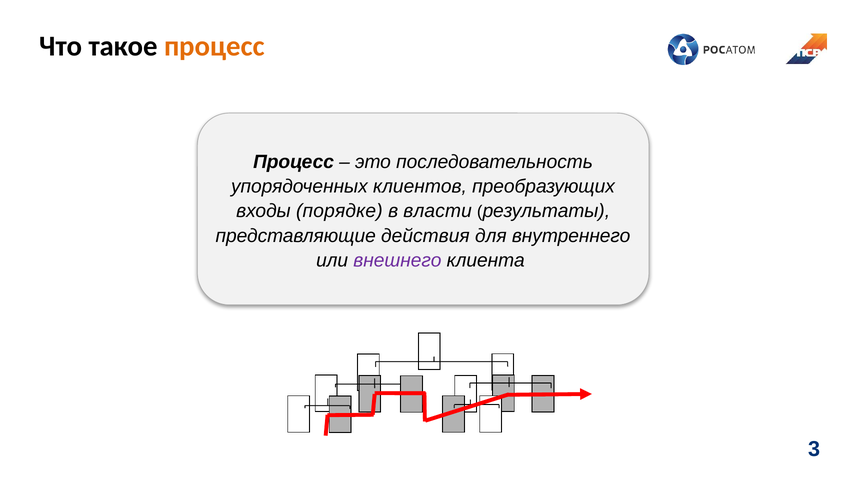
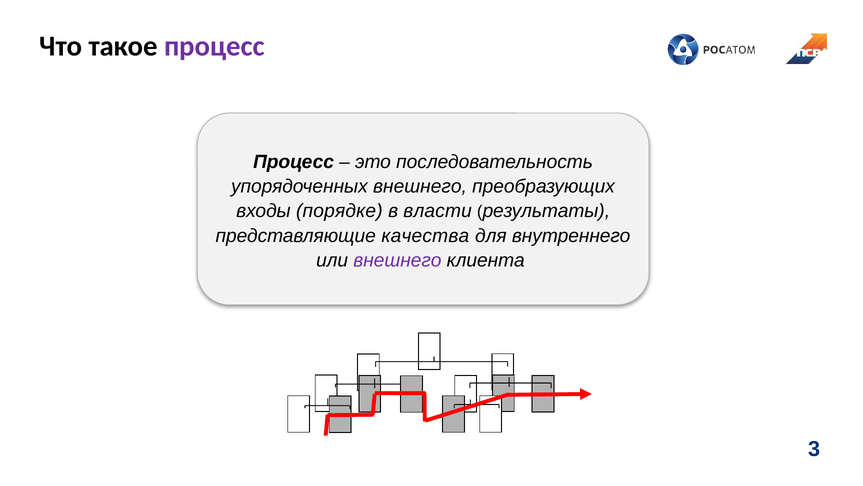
процесс at (214, 46) colour: orange -> purple
упорядоченных клиентов: клиентов -> внешнего
действия: действия -> качества
